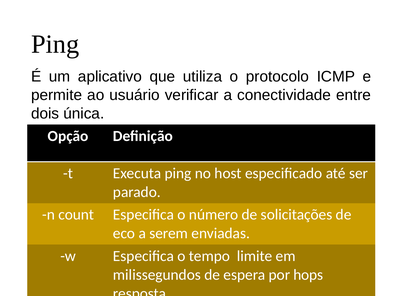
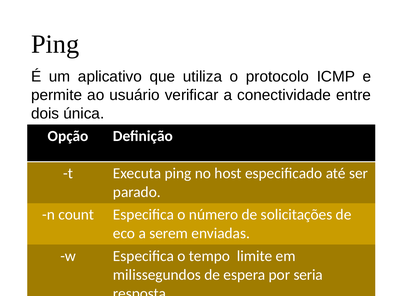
hops: hops -> seria
